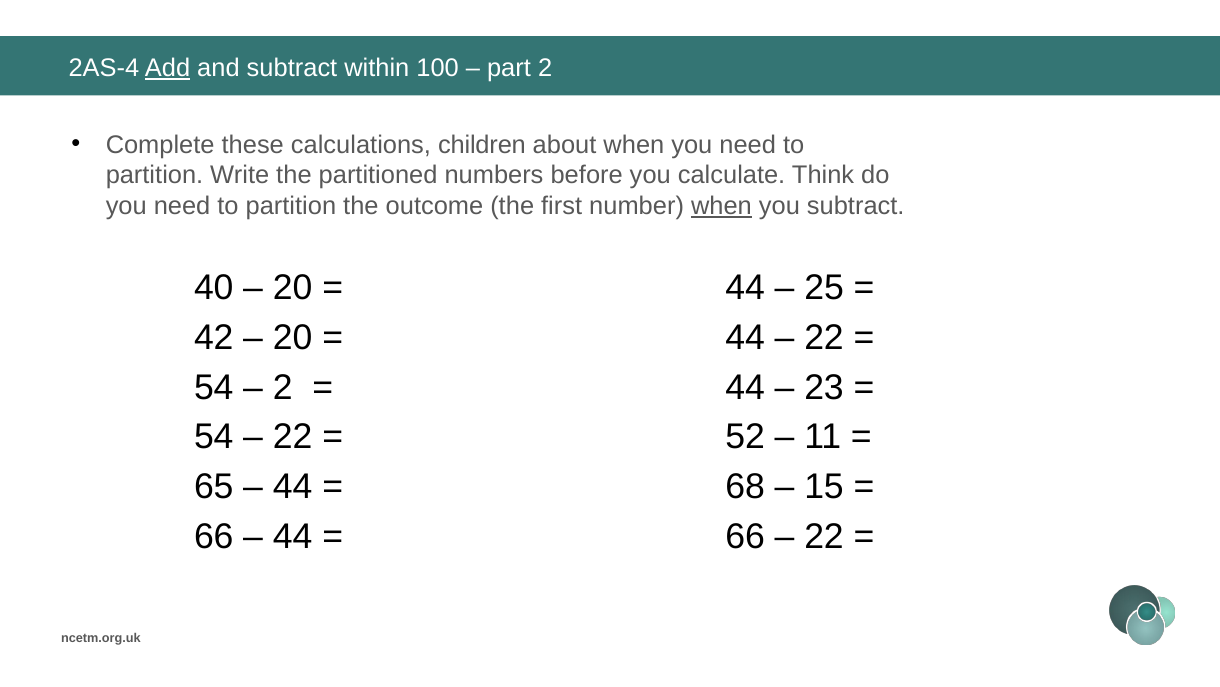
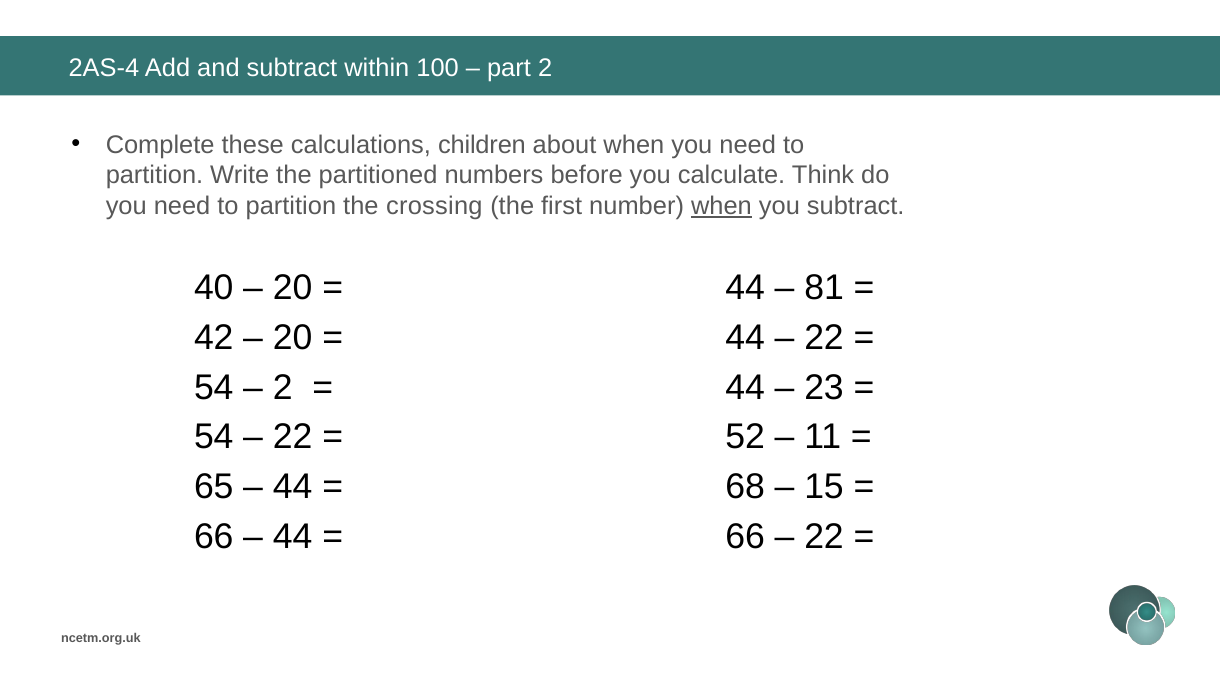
Add underline: present -> none
outcome: outcome -> crossing
25: 25 -> 81
